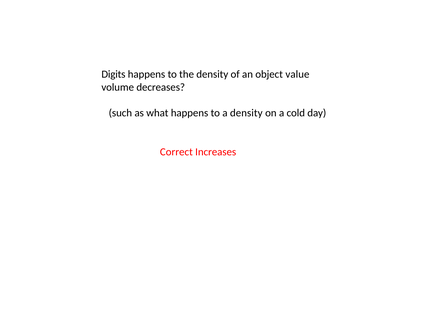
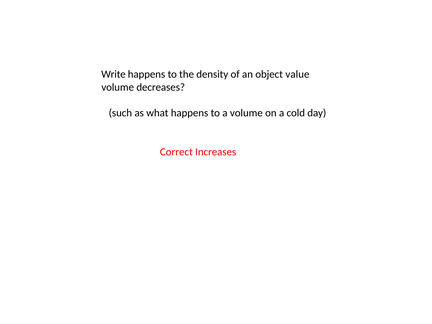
Digits: Digits -> Write
a density: density -> volume
